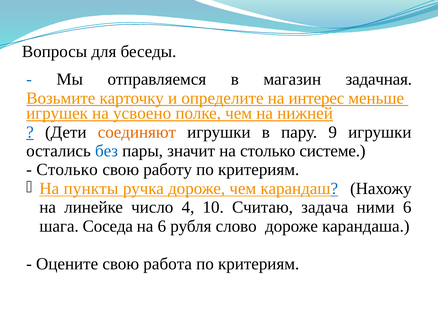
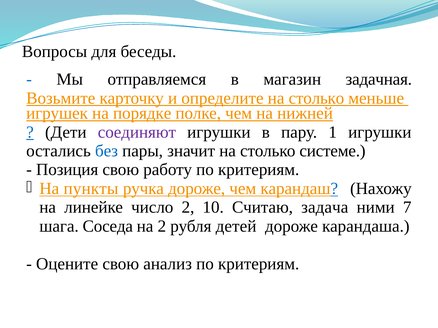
определите на интерес: интерес -> столько
усвоено: усвоено -> порядке
соединяют colour: orange -> purple
9: 9 -> 1
Столько at (67, 170): Столько -> Позиция
число 4: 4 -> 2
ними 6: 6 -> 7
на 6: 6 -> 2
слово: слово -> детей
работа: работа -> анализ
